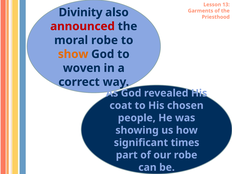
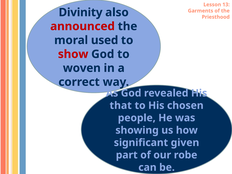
moral robe: robe -> used
show colour: orange -> red
coat: coat -> that
times: times -> given
